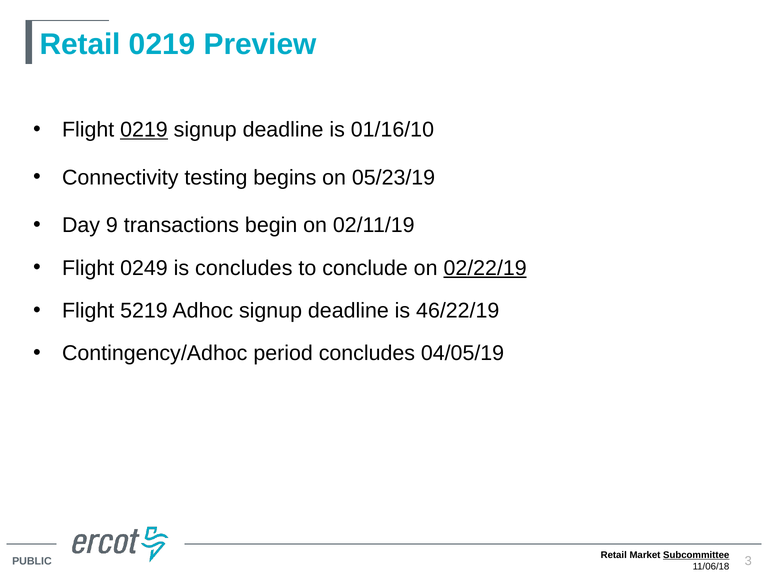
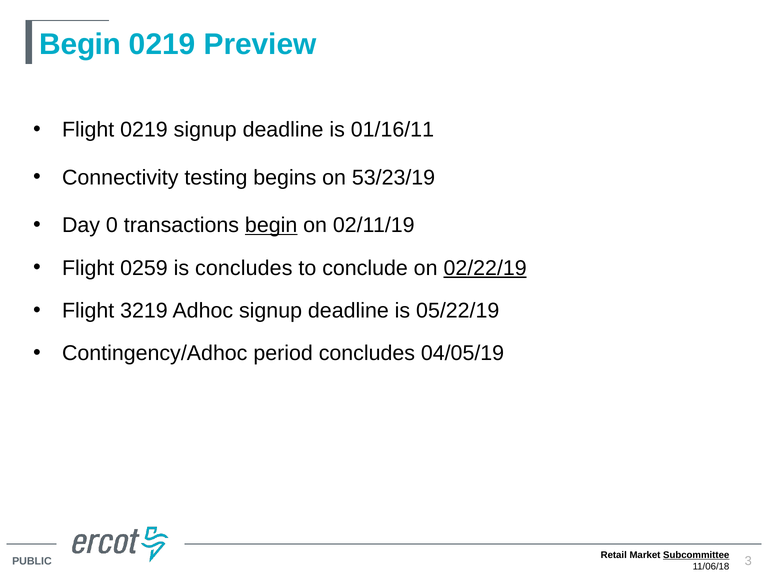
Retail at (80, 44): Retail -> Begin
0219 at (144, 130) underline: present -> none
01/16/10: 01/16/10 -> 01/16/11
05/23/19: 05/23/19 -> 53/23/19
9: 9 -> 0
begin at (271, 226) underline: none -> present
0249: 0249 -> 0259
5219: 5219 -> 3219
46/22/19: 46/22/19 -> 05/22/19
